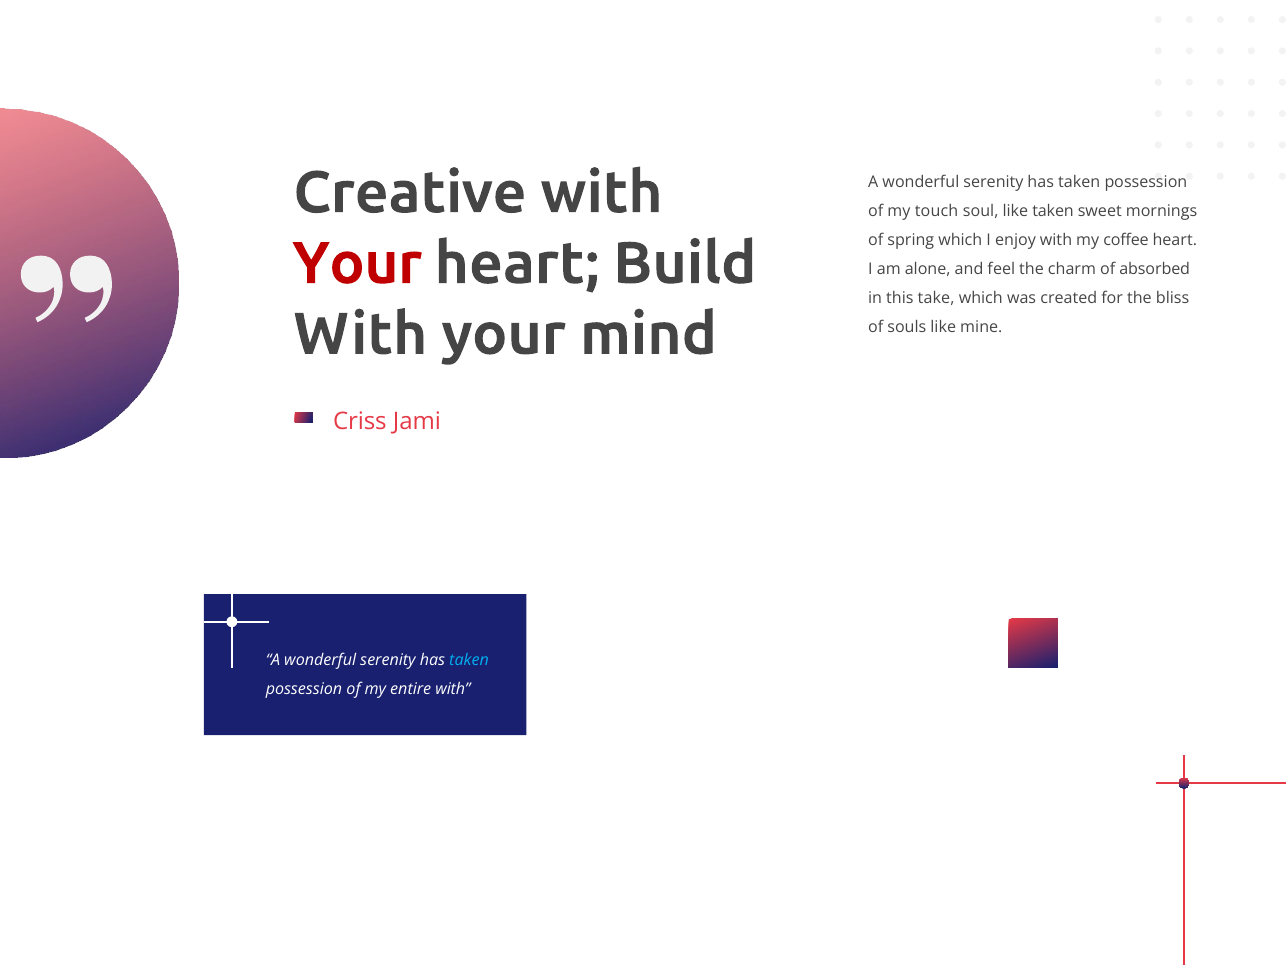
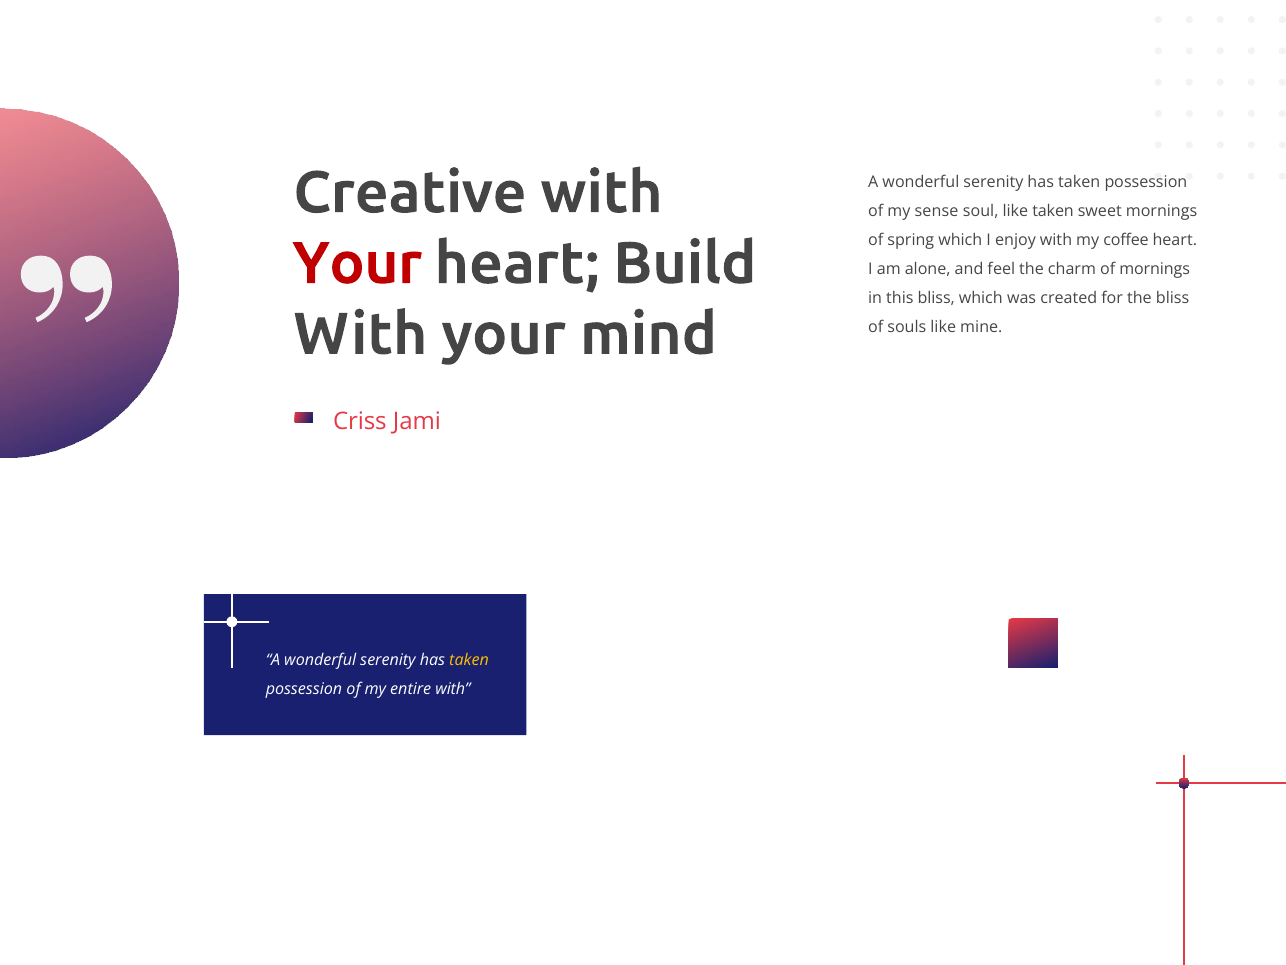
touch: touch -> sense
of absorbed: absorbed -> mornings
this take: take -> bliss
taken at (469, 659) colour: light blue -> yellow
